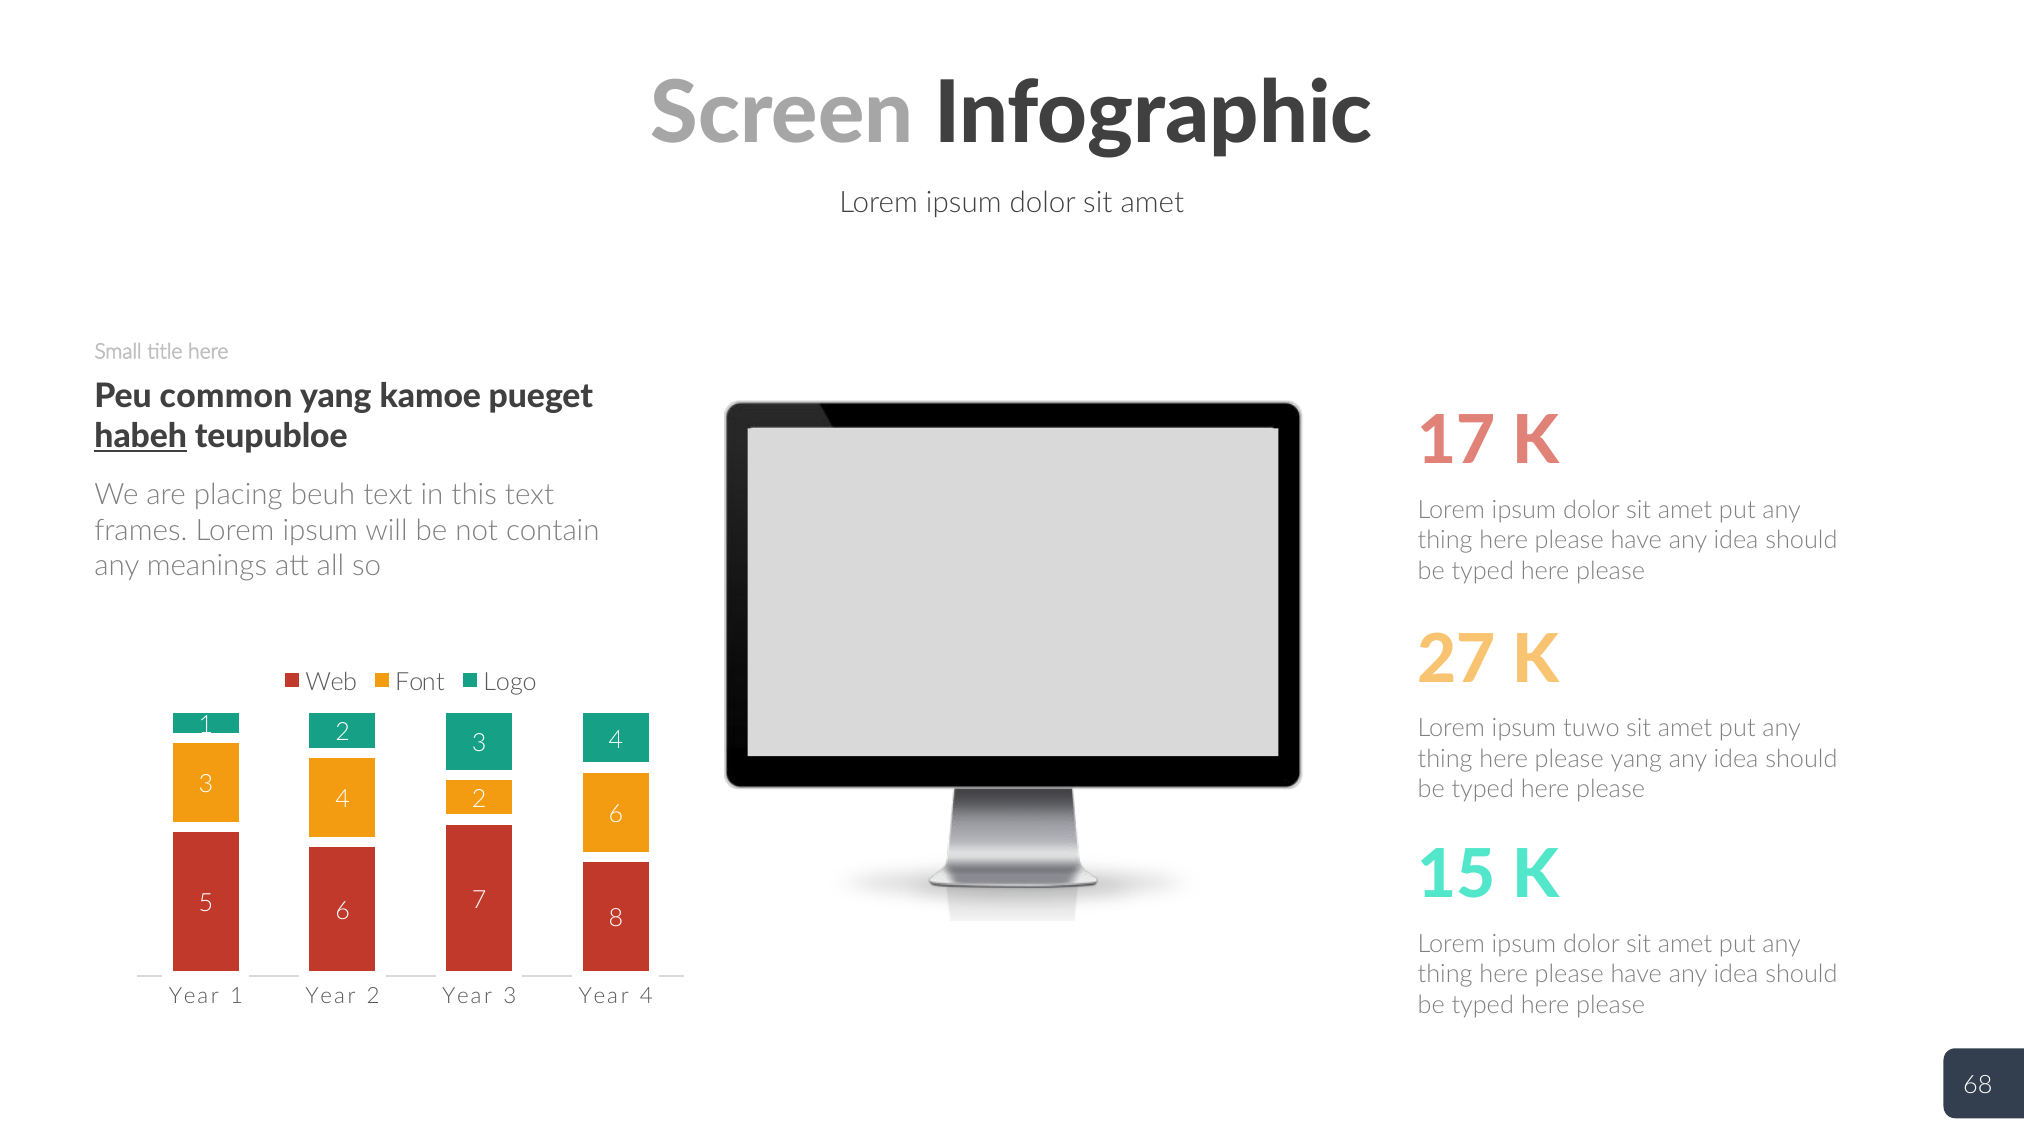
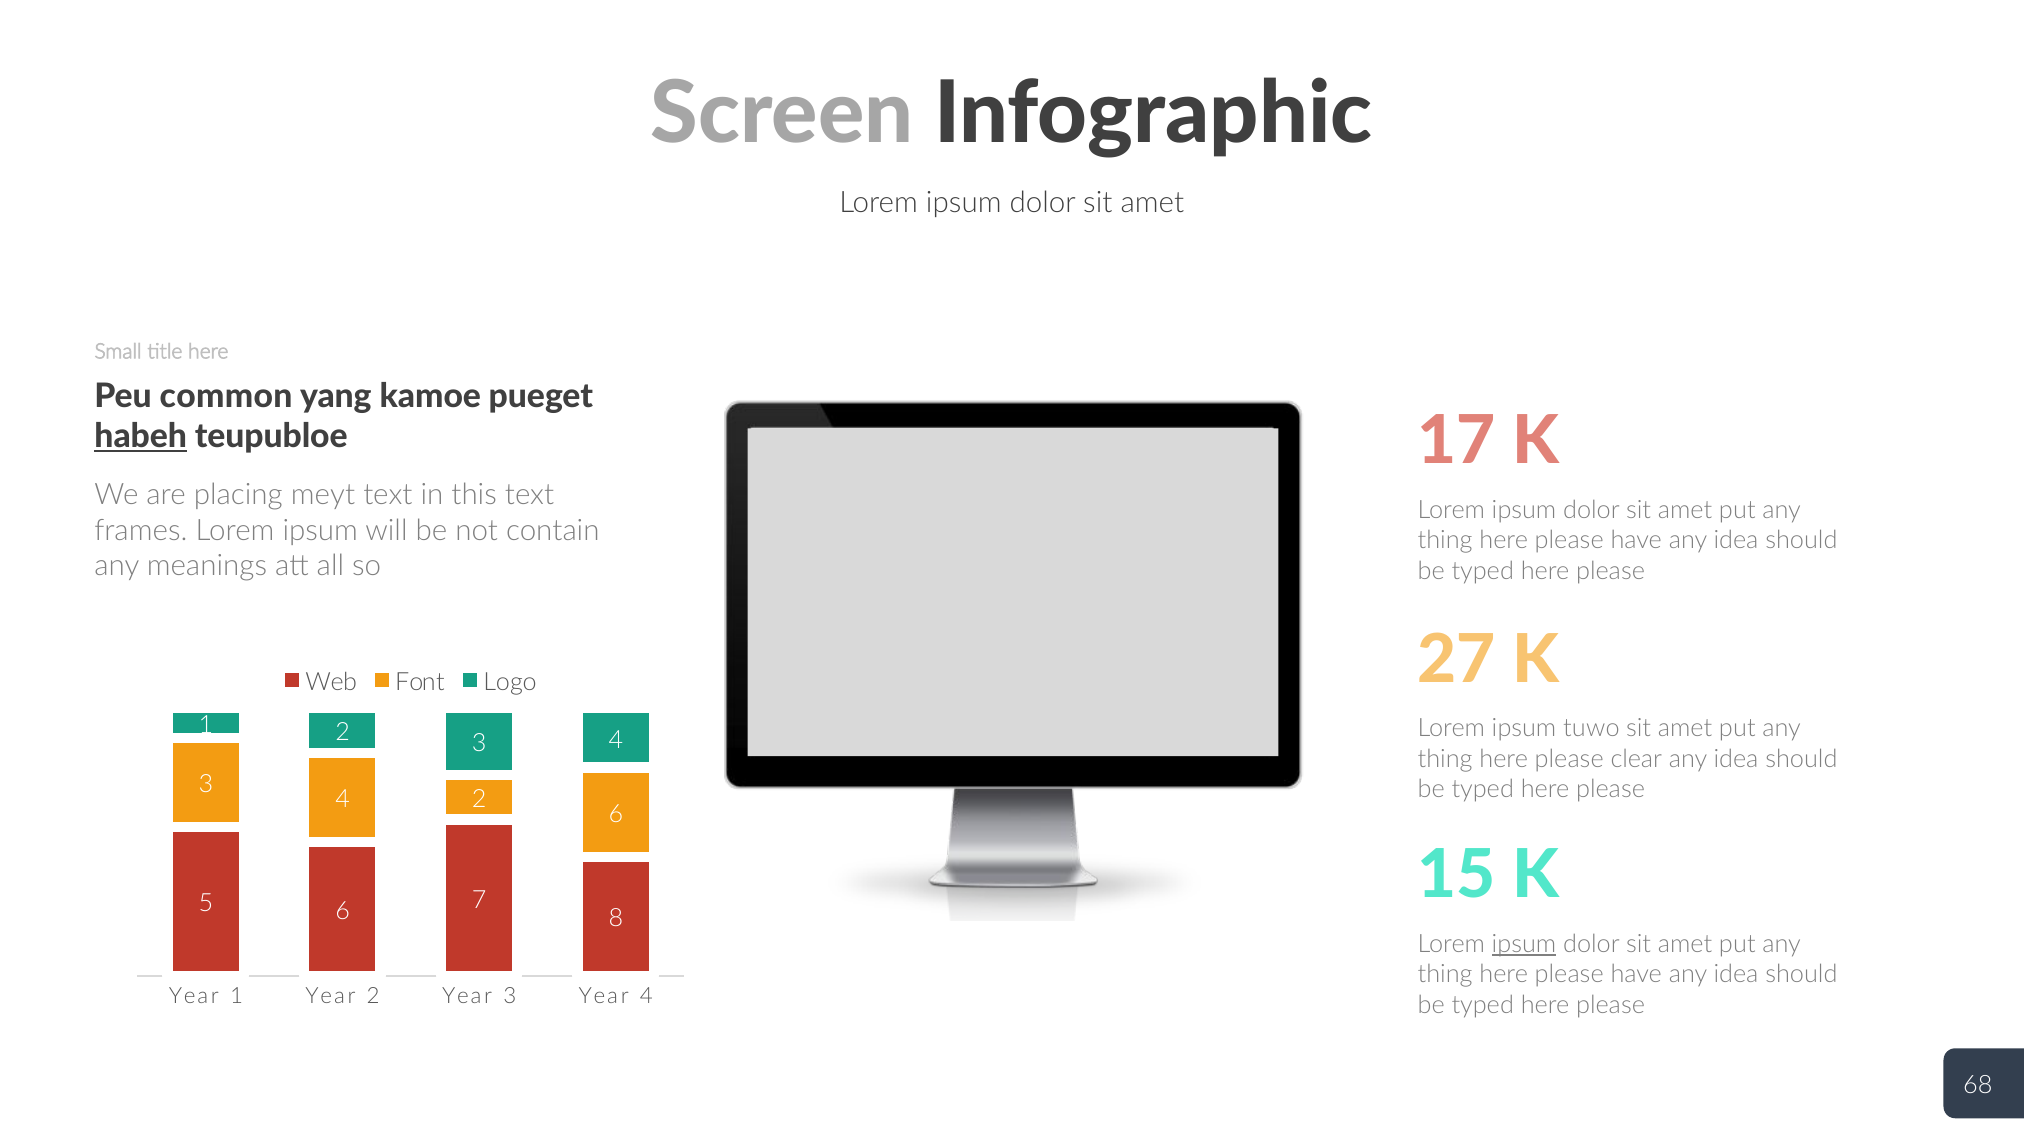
beuh: beuh -> meyt
please yang: yang -> clear
ipsum at (1524, 945) underline: none -> present
